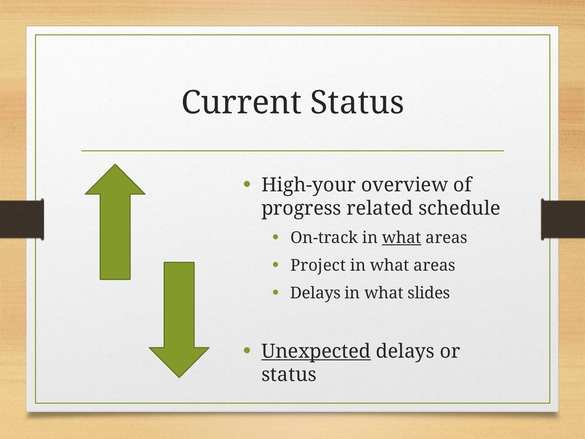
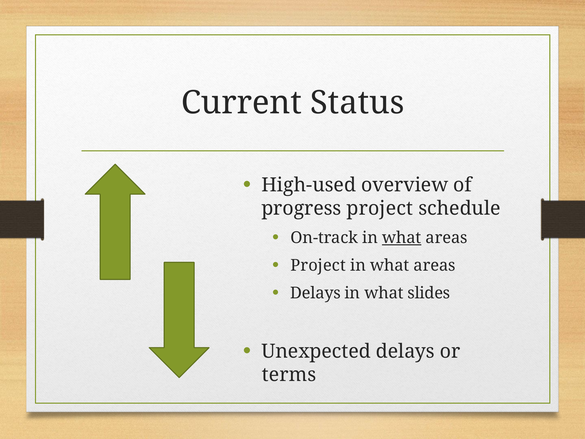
High-your: High-your -> High-used
progress related: related -> project
Unexpected underline: present -> none
status at (289, 375): status -> terms
